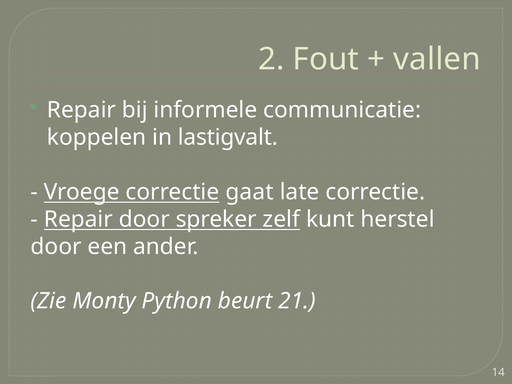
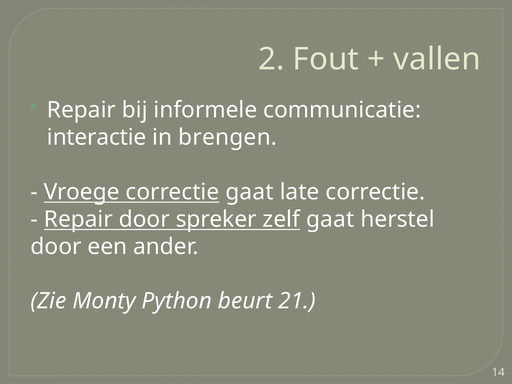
koppelen: koppelen -> interactie
lastigvalt: lastigvalt -> brengen
zelf kunt: kunt -> gaat
